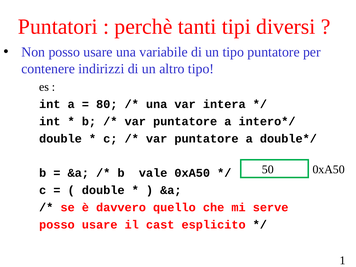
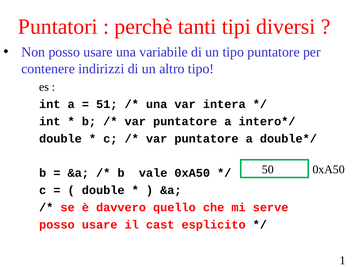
80: 80 -> 51
